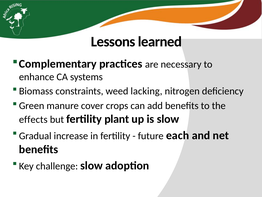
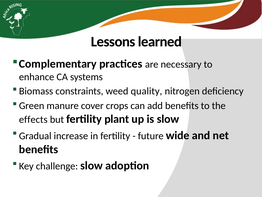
lacking: lacking -> quality
each: each -> wide
